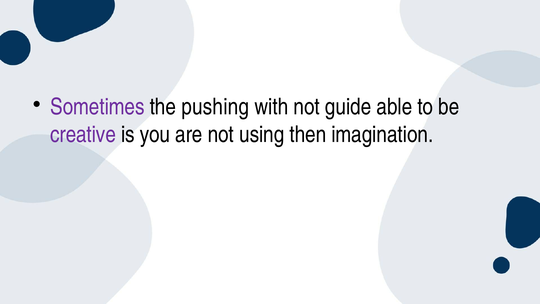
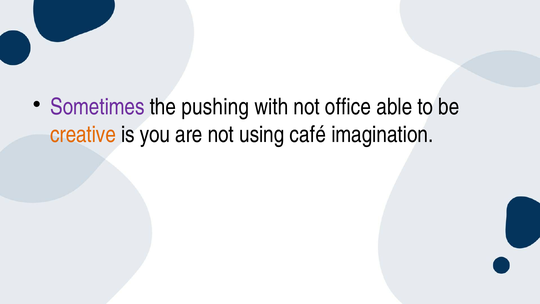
guide: guide -> office
creative colour: purple -> orange
then: then -> café
